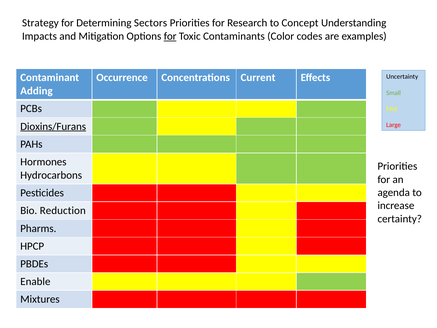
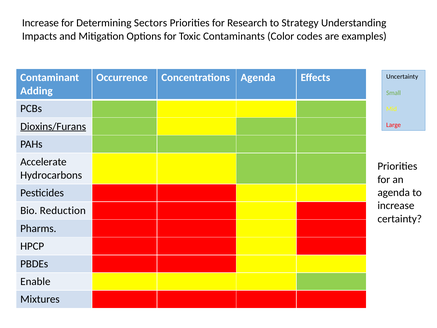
Strategy at (40, 23): Strategy -> Increase
Concept: Concept -> Strategy
for at (170, 36) underline: present -> none
Concentrations Current: Current -> Agenda
Hormones: Hormones -> Accelerate
